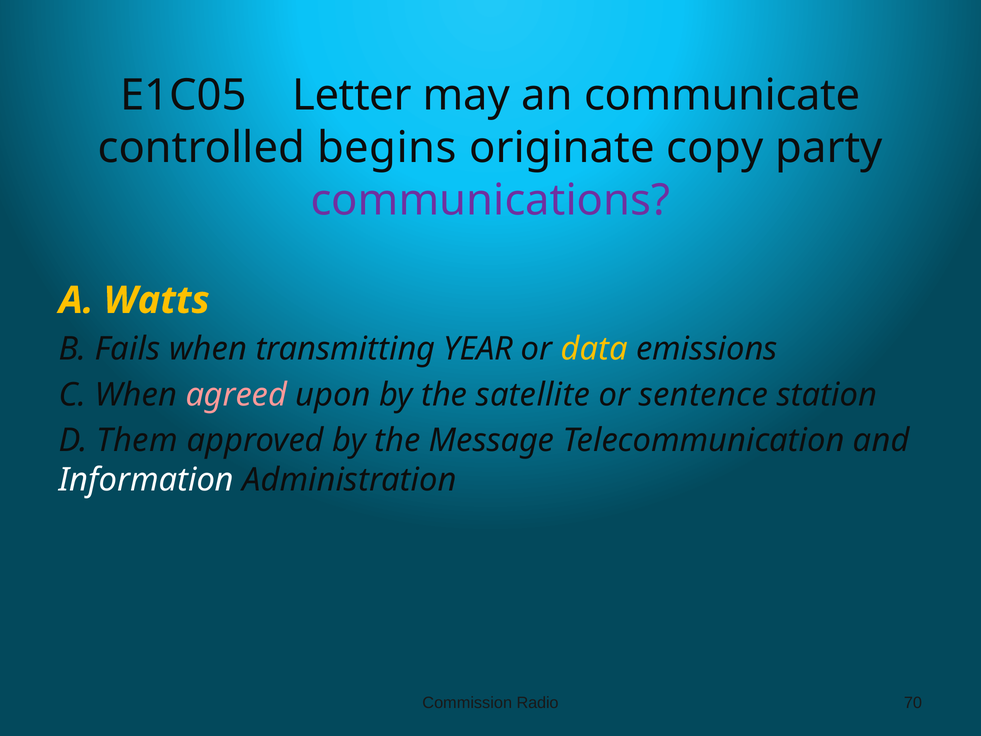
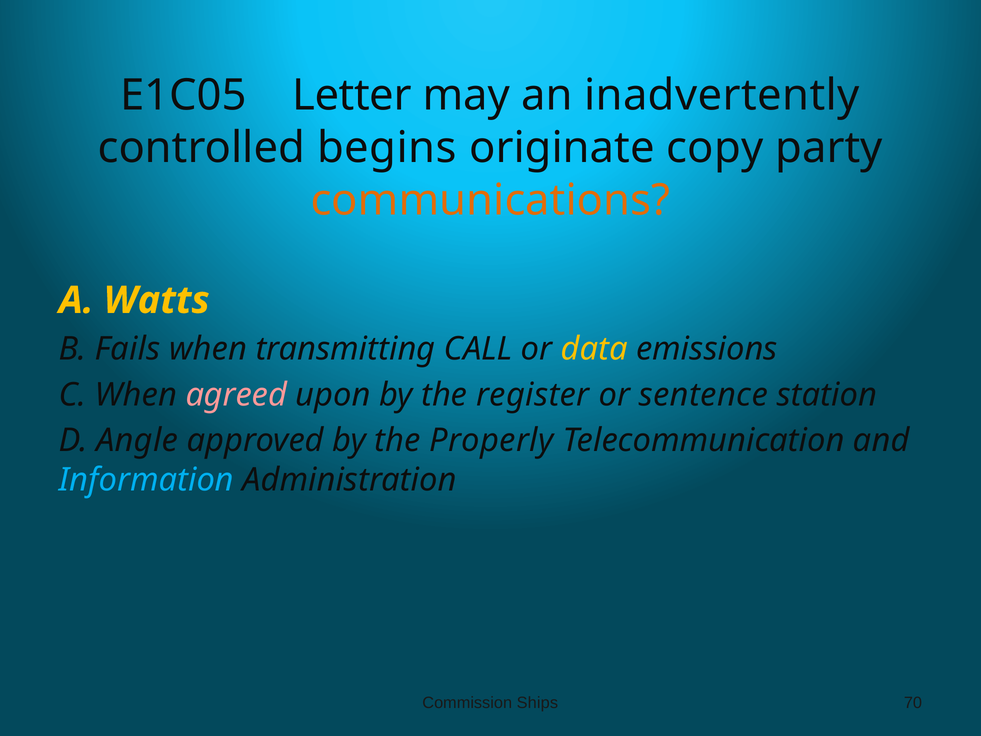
communicate: communicate -> inadvertently
communications colour: purple -> orange
YEAR: YEAR -> CALL
satellite: satellite -> register
Them: Them -> Angle
Message: Message -> Properly
Information colour: white -> light blue
Radio: Radio -> Ships
